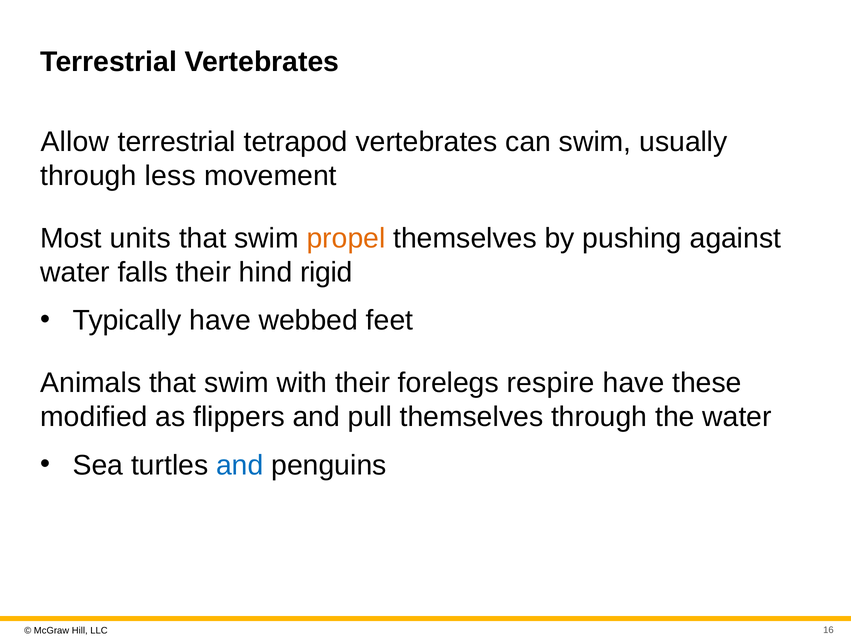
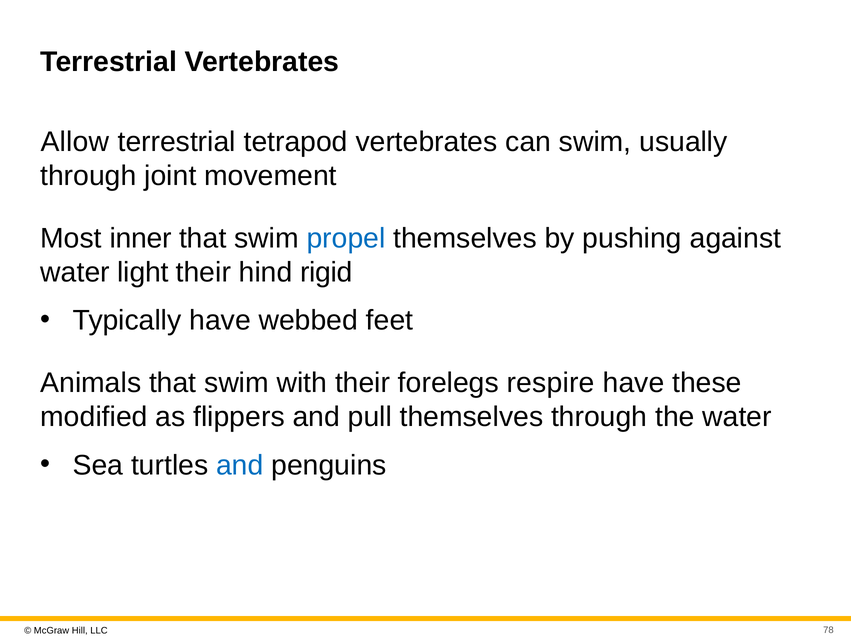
less: less -> joint
units: units -> inner
propel colour: orange -> blue
falls: falls -> light
16: 16 -> 78
